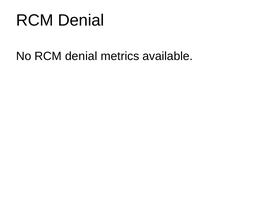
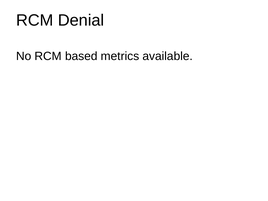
No RCM denial: denial -> based
